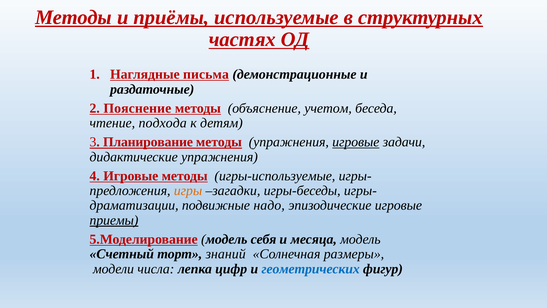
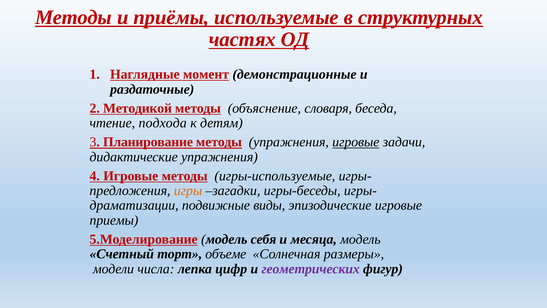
письма: письма -> момент
Пояснение: Пояснение -> Методикой
учетом: учетом -> словаря
надо: надо -> виды
приемы underline: present -> none
знаний: знаний -> объеме
геометрических colour: blue -> purple
